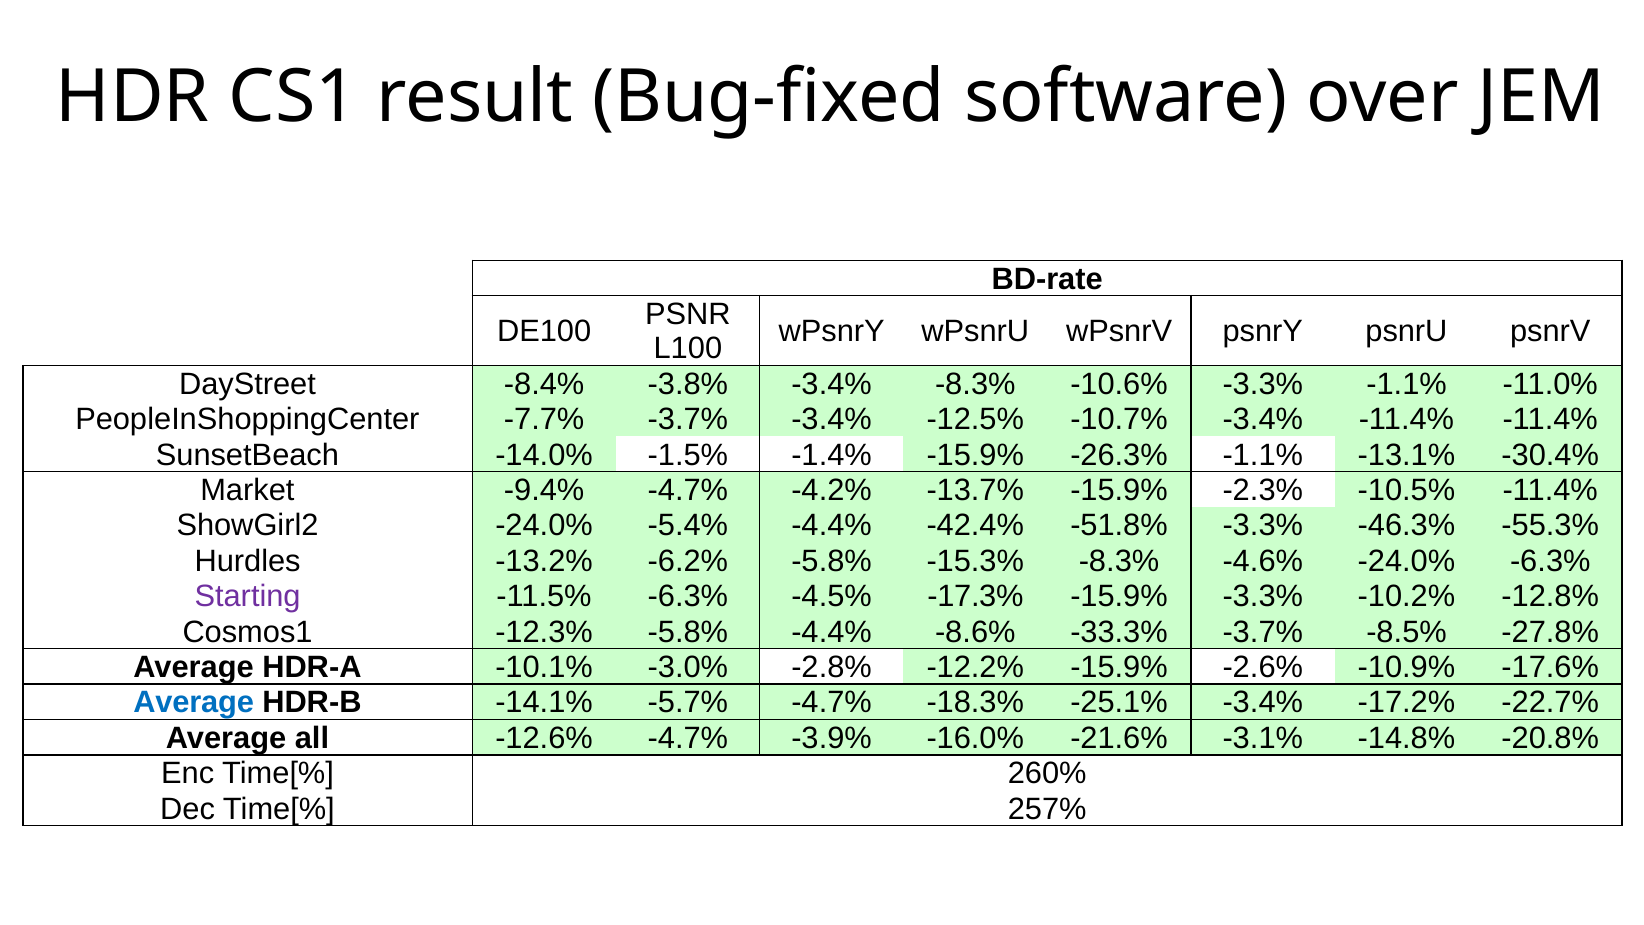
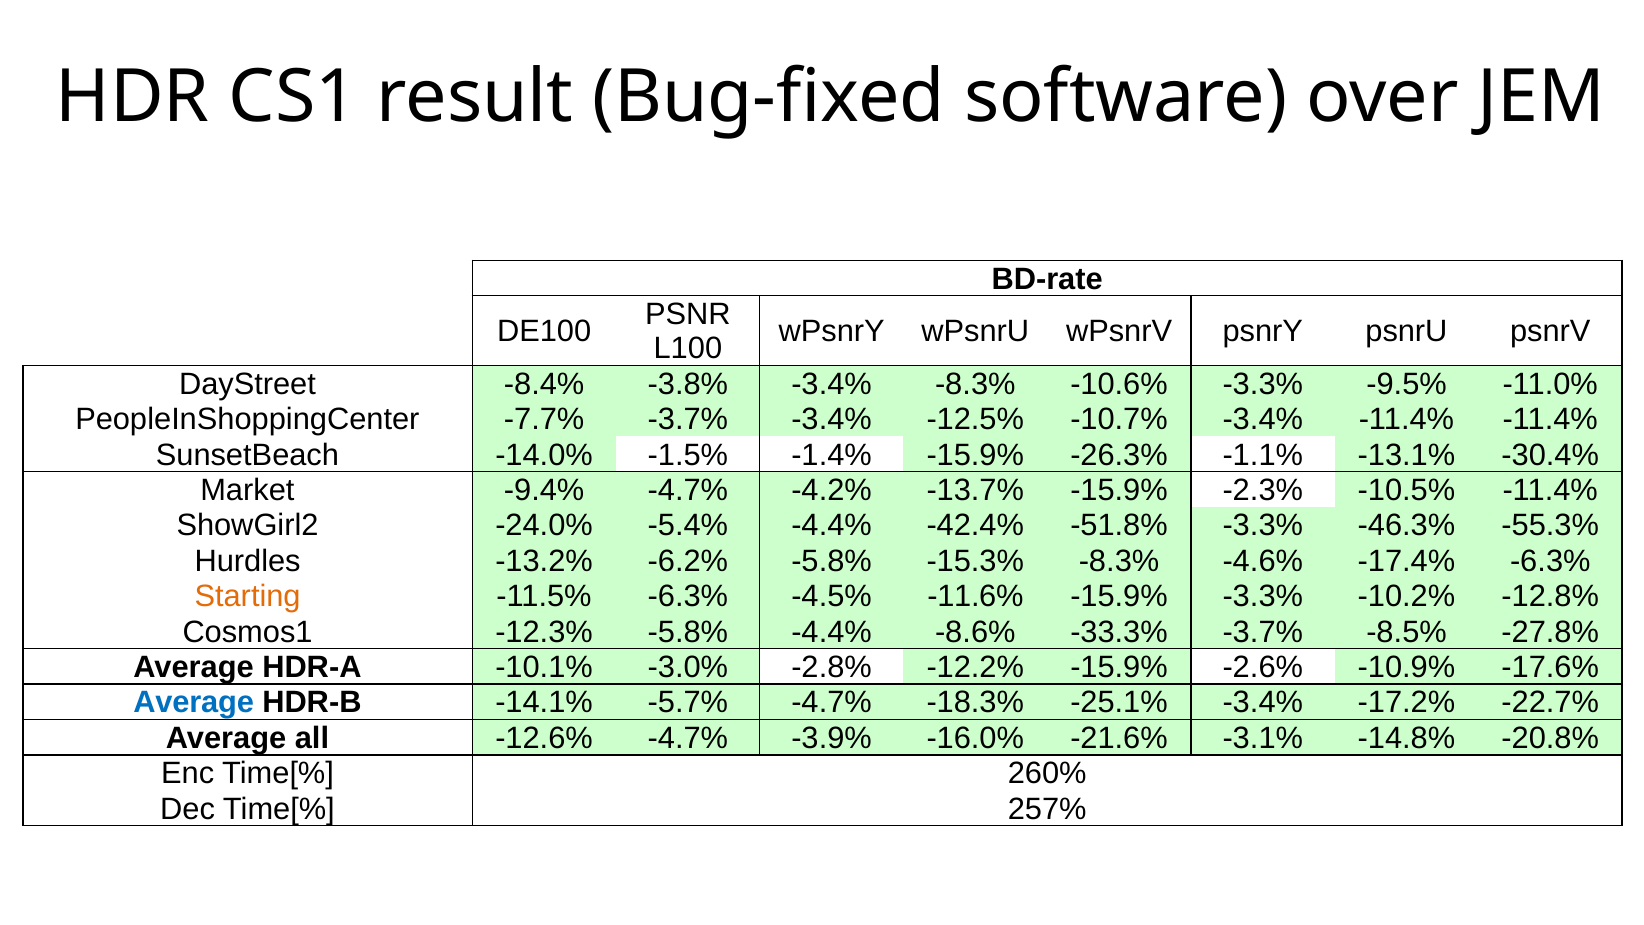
-3.3% -1.1%: -1.1% -> -9.5%
-4.6% -24.0%: -24.0% -> -17.4%
Starting colour: purple -> orange
-17.3%: -17.3% -> -11.6%
